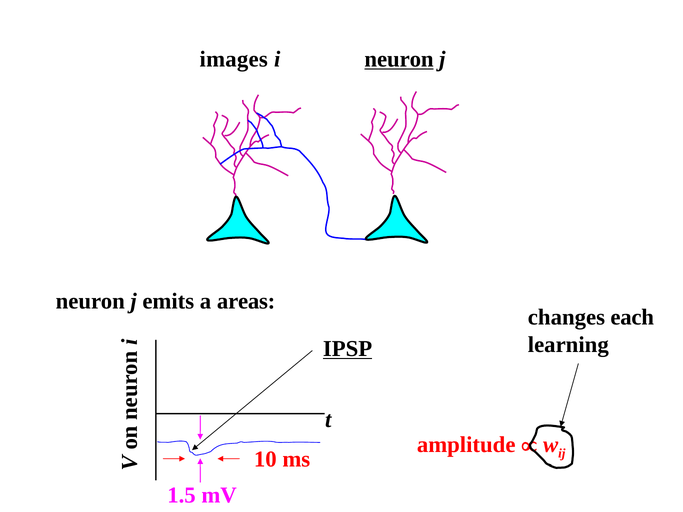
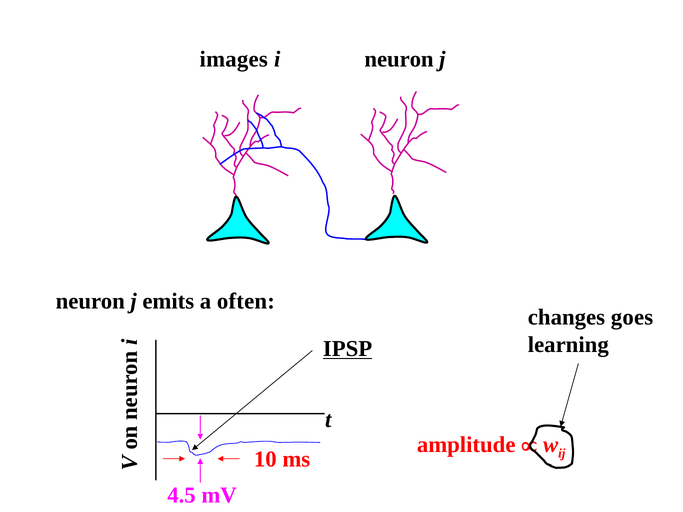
neuron at (399, 59) underline: present -> none
areas: areas -> often
each: each -> goes
1.5: 1.5 -> 4.5
